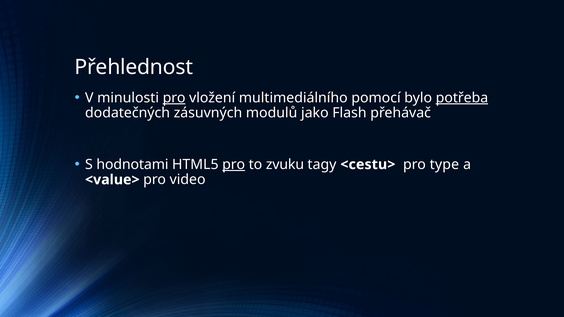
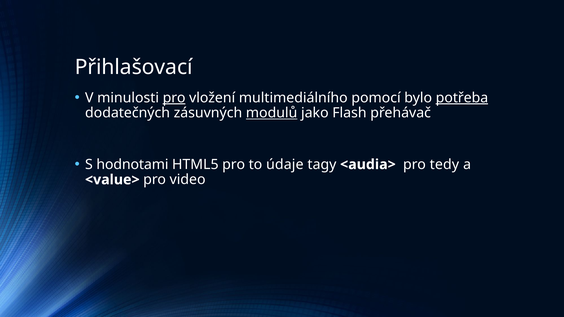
Přehlednost: Přehlednost -> Přihlašovací
modulů underline: none -> present
pro at (234, 165) underline: present -> none
zvuku: zvuku -> údaje
<cestu>: <cestu> -> <audia>
type: type -> tedy
